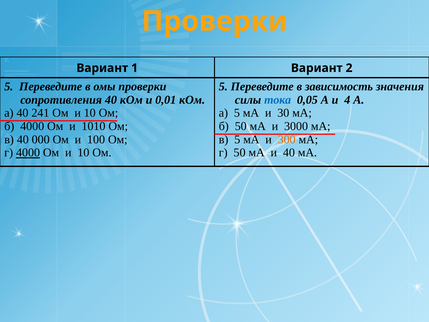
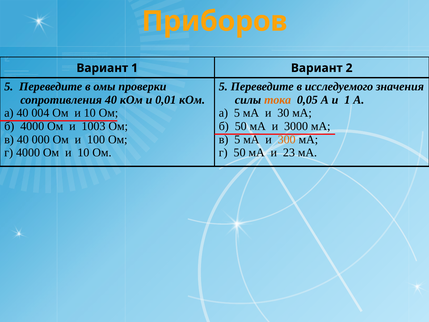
Проверки at (214, 21): Проверки -> Приборов
зависимость: зависимость -> исследуемого
тока colour: blue -> orange
и 4: 4 -> 1
241: 241 -> 004
1010: 1010 -> 1003
4000 at (28, 153) underline: present -> none
и 40: 40 -> 23
